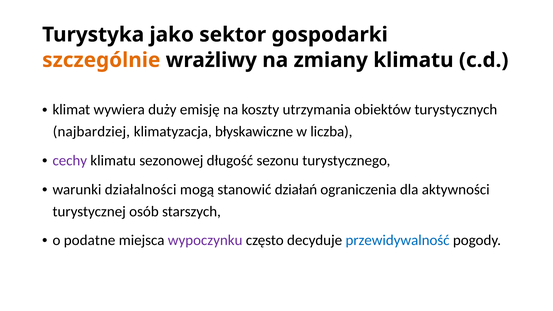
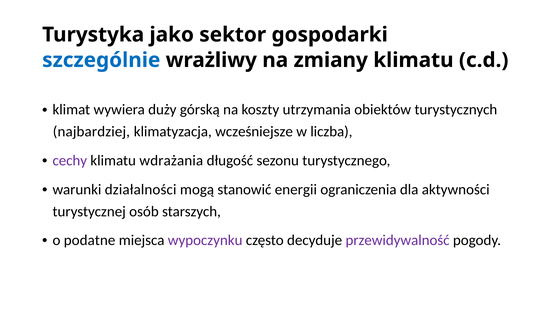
szczególnie colour: orange -> blue
emisję: emisję -> górską
błyskawiczne: błyskawiczne -> wcześniejsze
sezonowej: sezonowej -> wdrażania
działań: działań -> energii
przewidywalność colour: blue -> purple
